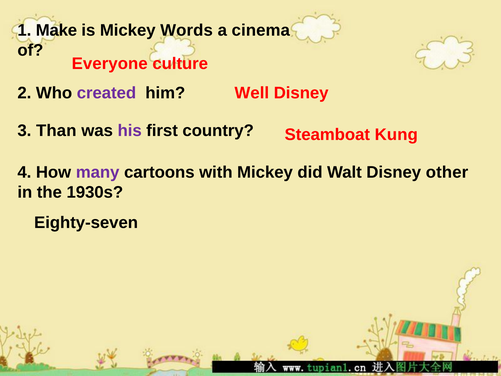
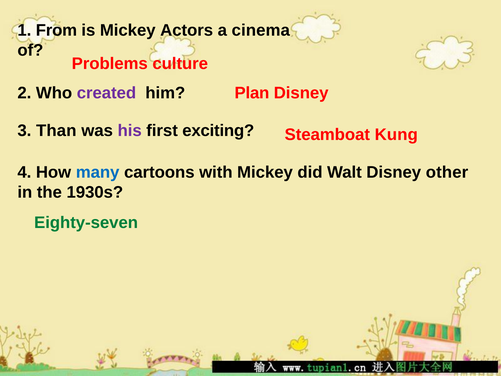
Make: Make -> From
Words: Words -> Actors
Everyone: Everyone -> Problems
Well: Well -> Plan
country: country -> exciting
many colour: purple -> blue
Eighty-seven colour: black -> green
